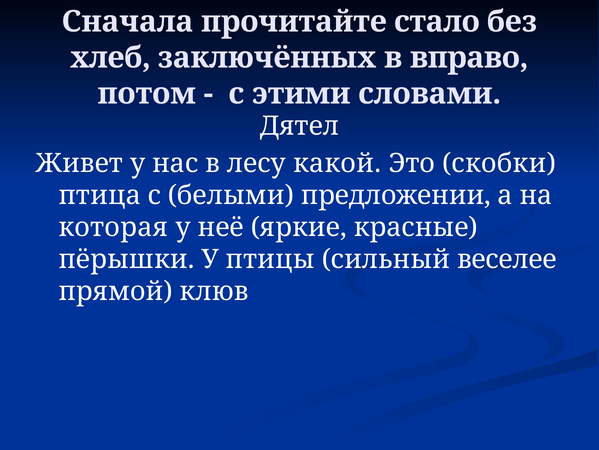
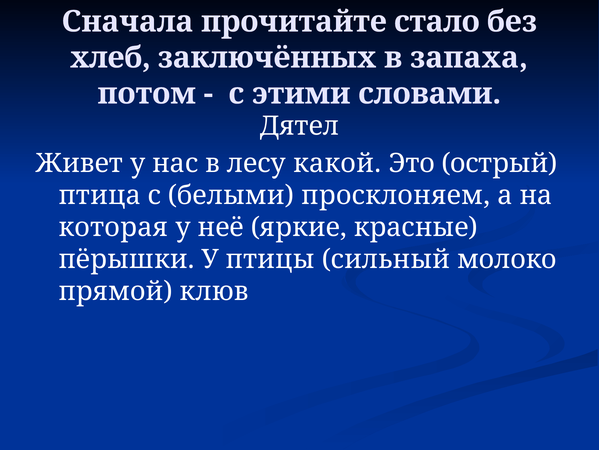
вправо: вправо -> запаха
скобки: скобки -> острый
предложении: предложении -> просклоняем
веселее: веселее -> молоко
